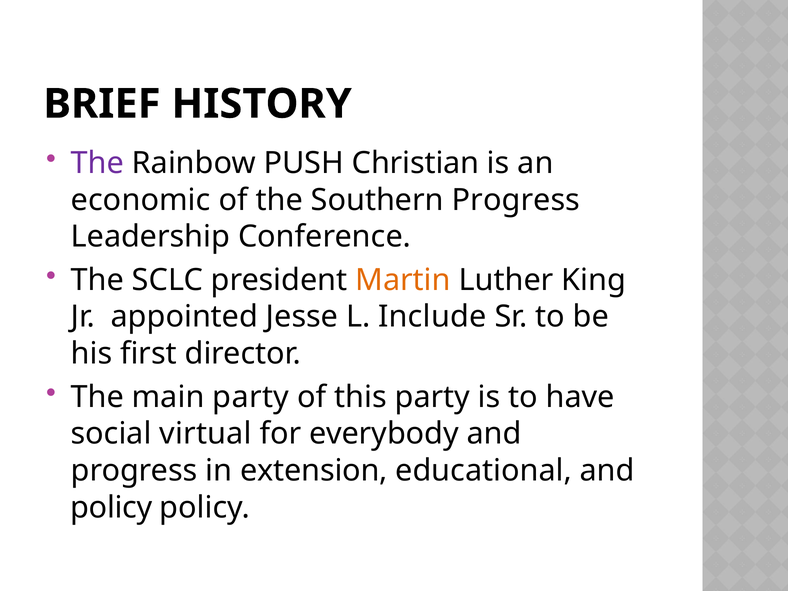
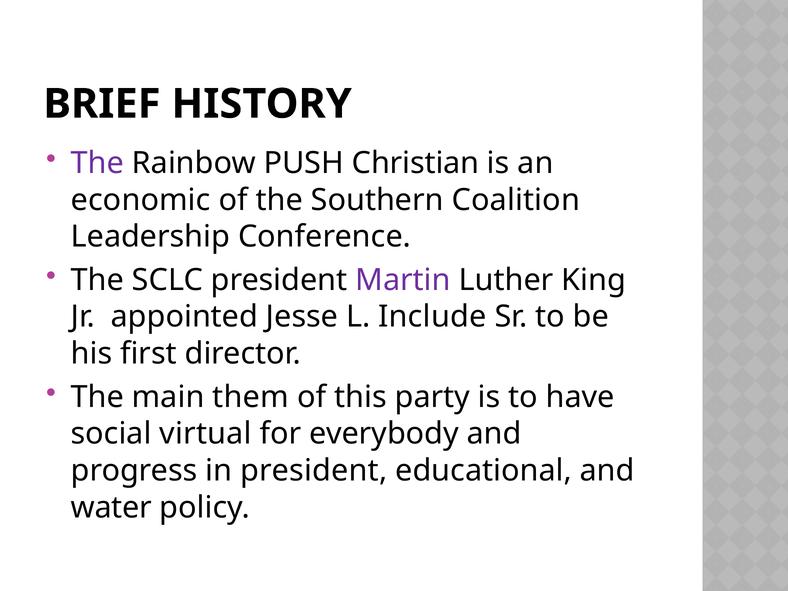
Southern Progress: Progress -> Coalition
Martin colour: orange -> purple
main party: party -> them
in extension: extension -> president
policy at (111, 507): policy -> water
